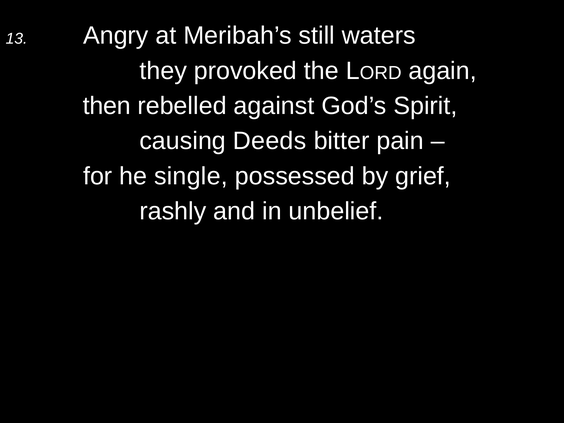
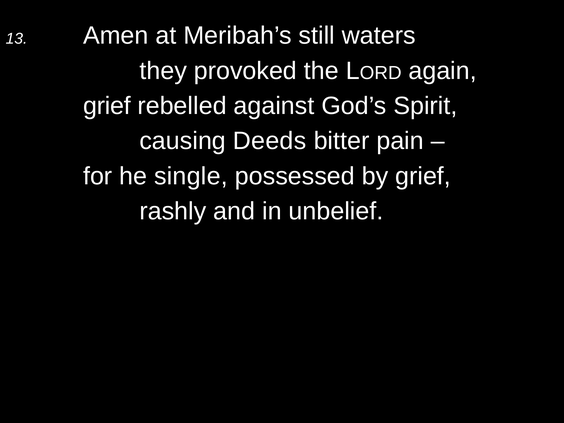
Angry: Angry -> Amen
then at (107, 106): then -> grief
